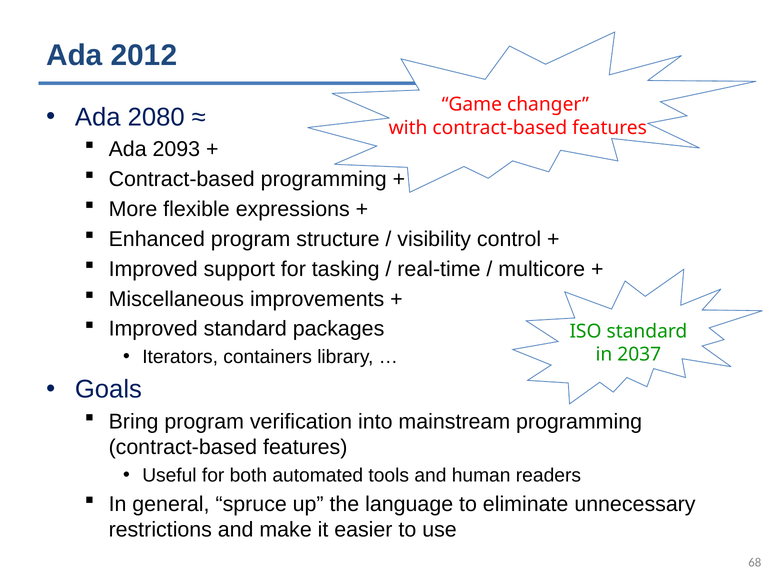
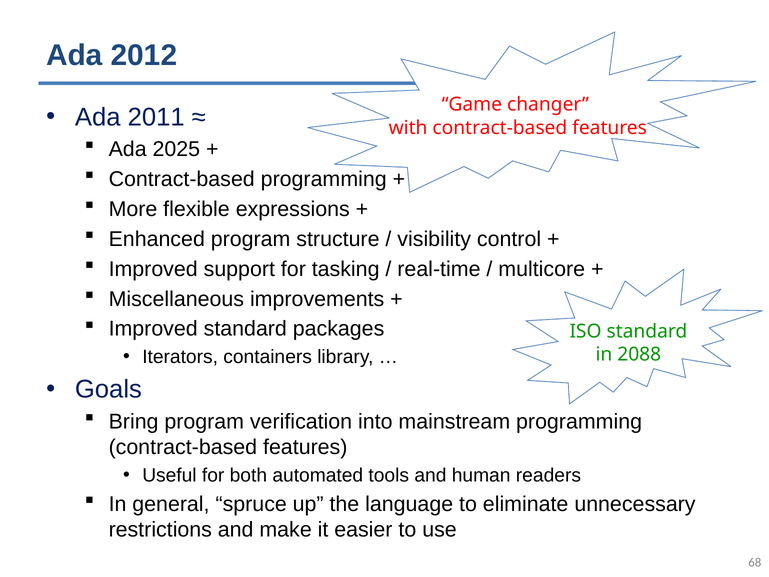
2080: 2080 -> 2011
2093: 2093 -> 2025
2037: 2037 -> 2088
